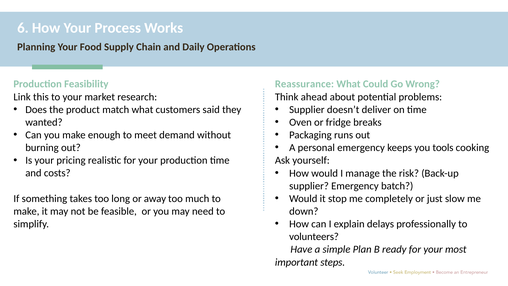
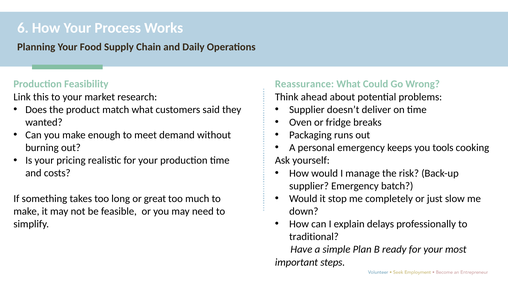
away: away -> great
volunteers: volunteers -> traditional
